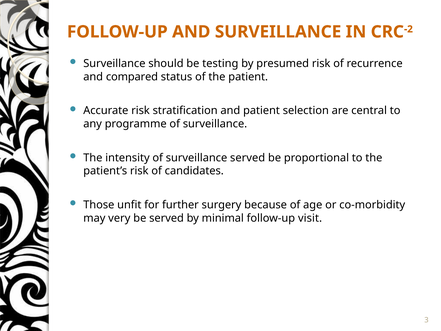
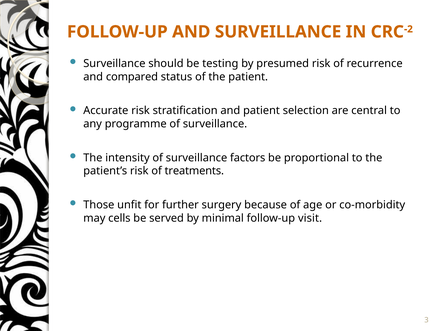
surveillance served: served -> factors
candidates: candidates -> treatments
very: very -> cells
